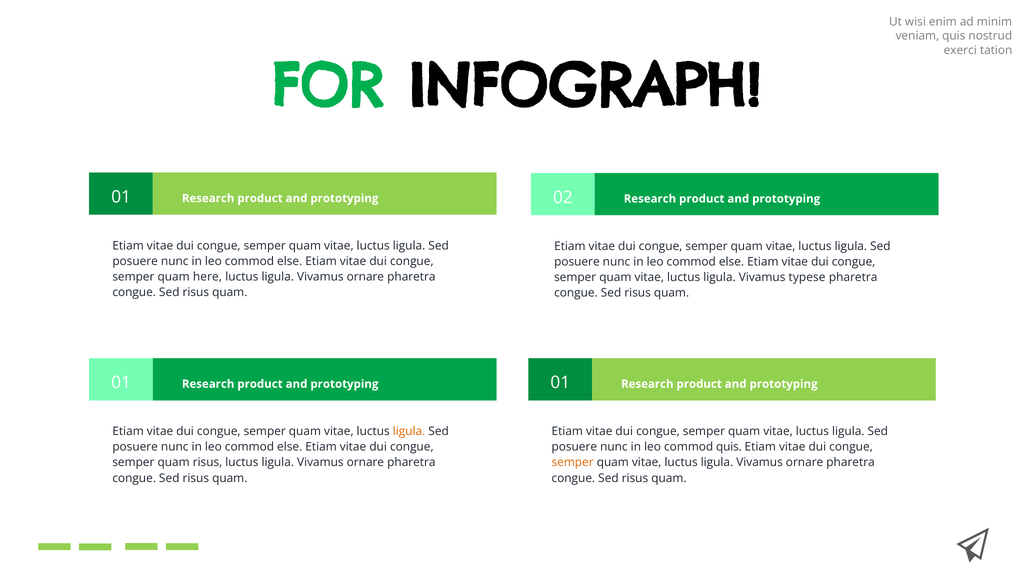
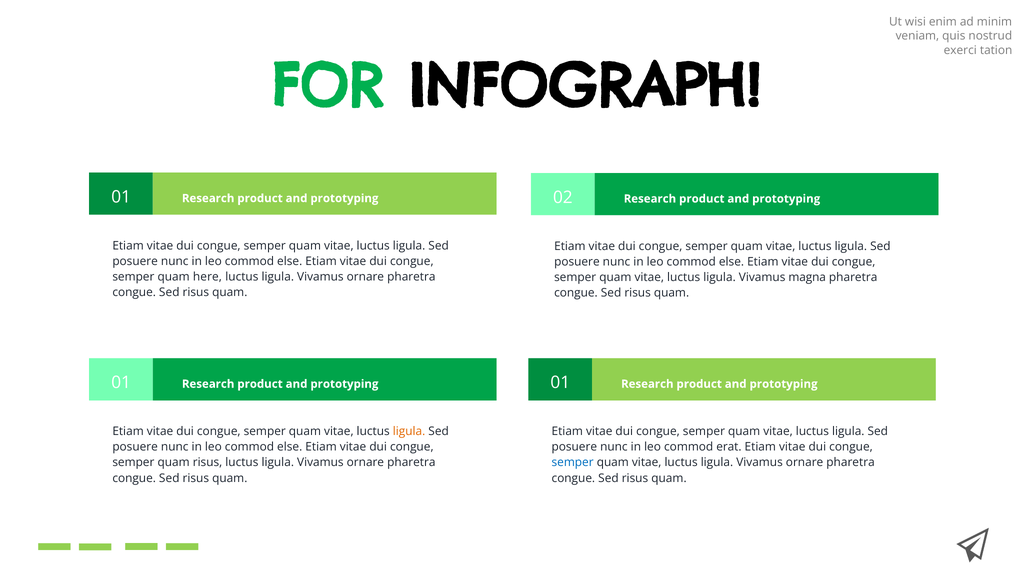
typese: typese -> magna
commod quis: quis -> erat
semper at (573, 462) colour: orange -> blue
